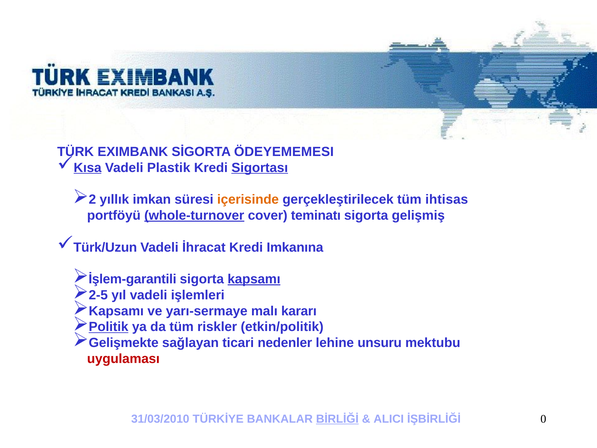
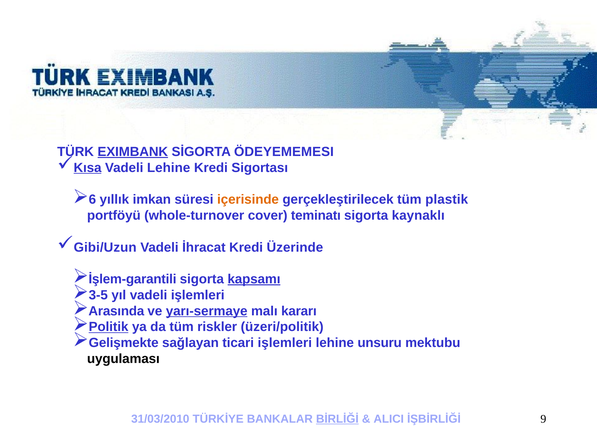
EXIMBANK underline: none -> present
Vadeli Plastik: Plastik -> Lehine
Sigortası underline: present -> none
2: 2 -> 6
ihtisas: ihtisas -> plastik
whole-turnover underline: present -> none
gelişmiş: gelişmiş -> kaynaklı
Türk/Uzun: Türk/Uzun -> Gibi/Uzun
Imkanına: Imkanına -> Üzerinde
2-5: 2-5 -> 3-5
Kapsamı at (116, 311): Kapsamı -> Arasında
yarı-sermaye underline: none -> present
etkin/politik: etkin/politik -> üzeri/politik
ticari nedenler: nedenler -> işlemleri
uygulaması colour: red -> black
0: 0 -> 9
